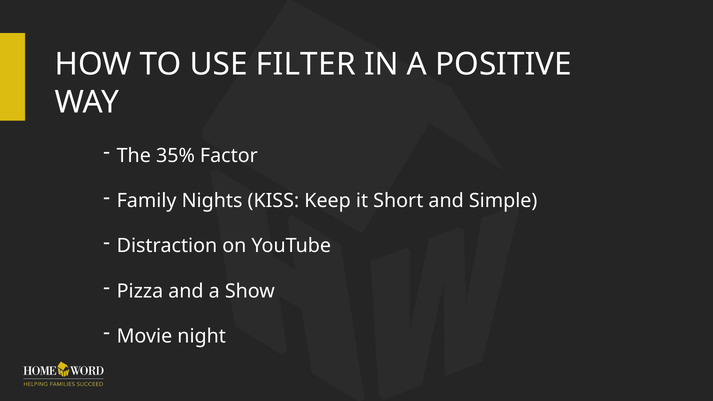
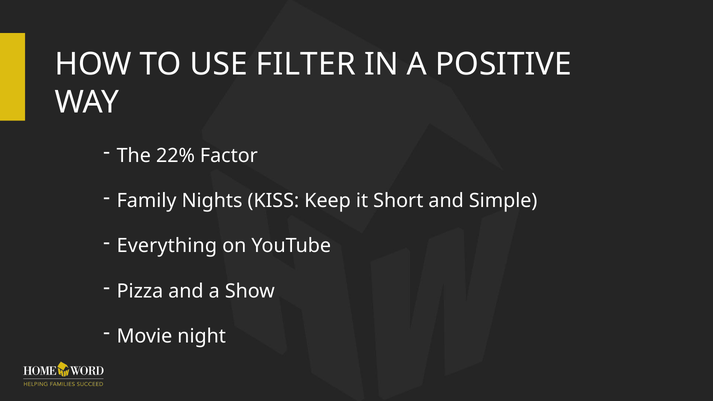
35%: 35% -> 22%
Distraction: Distraction -> Everything
